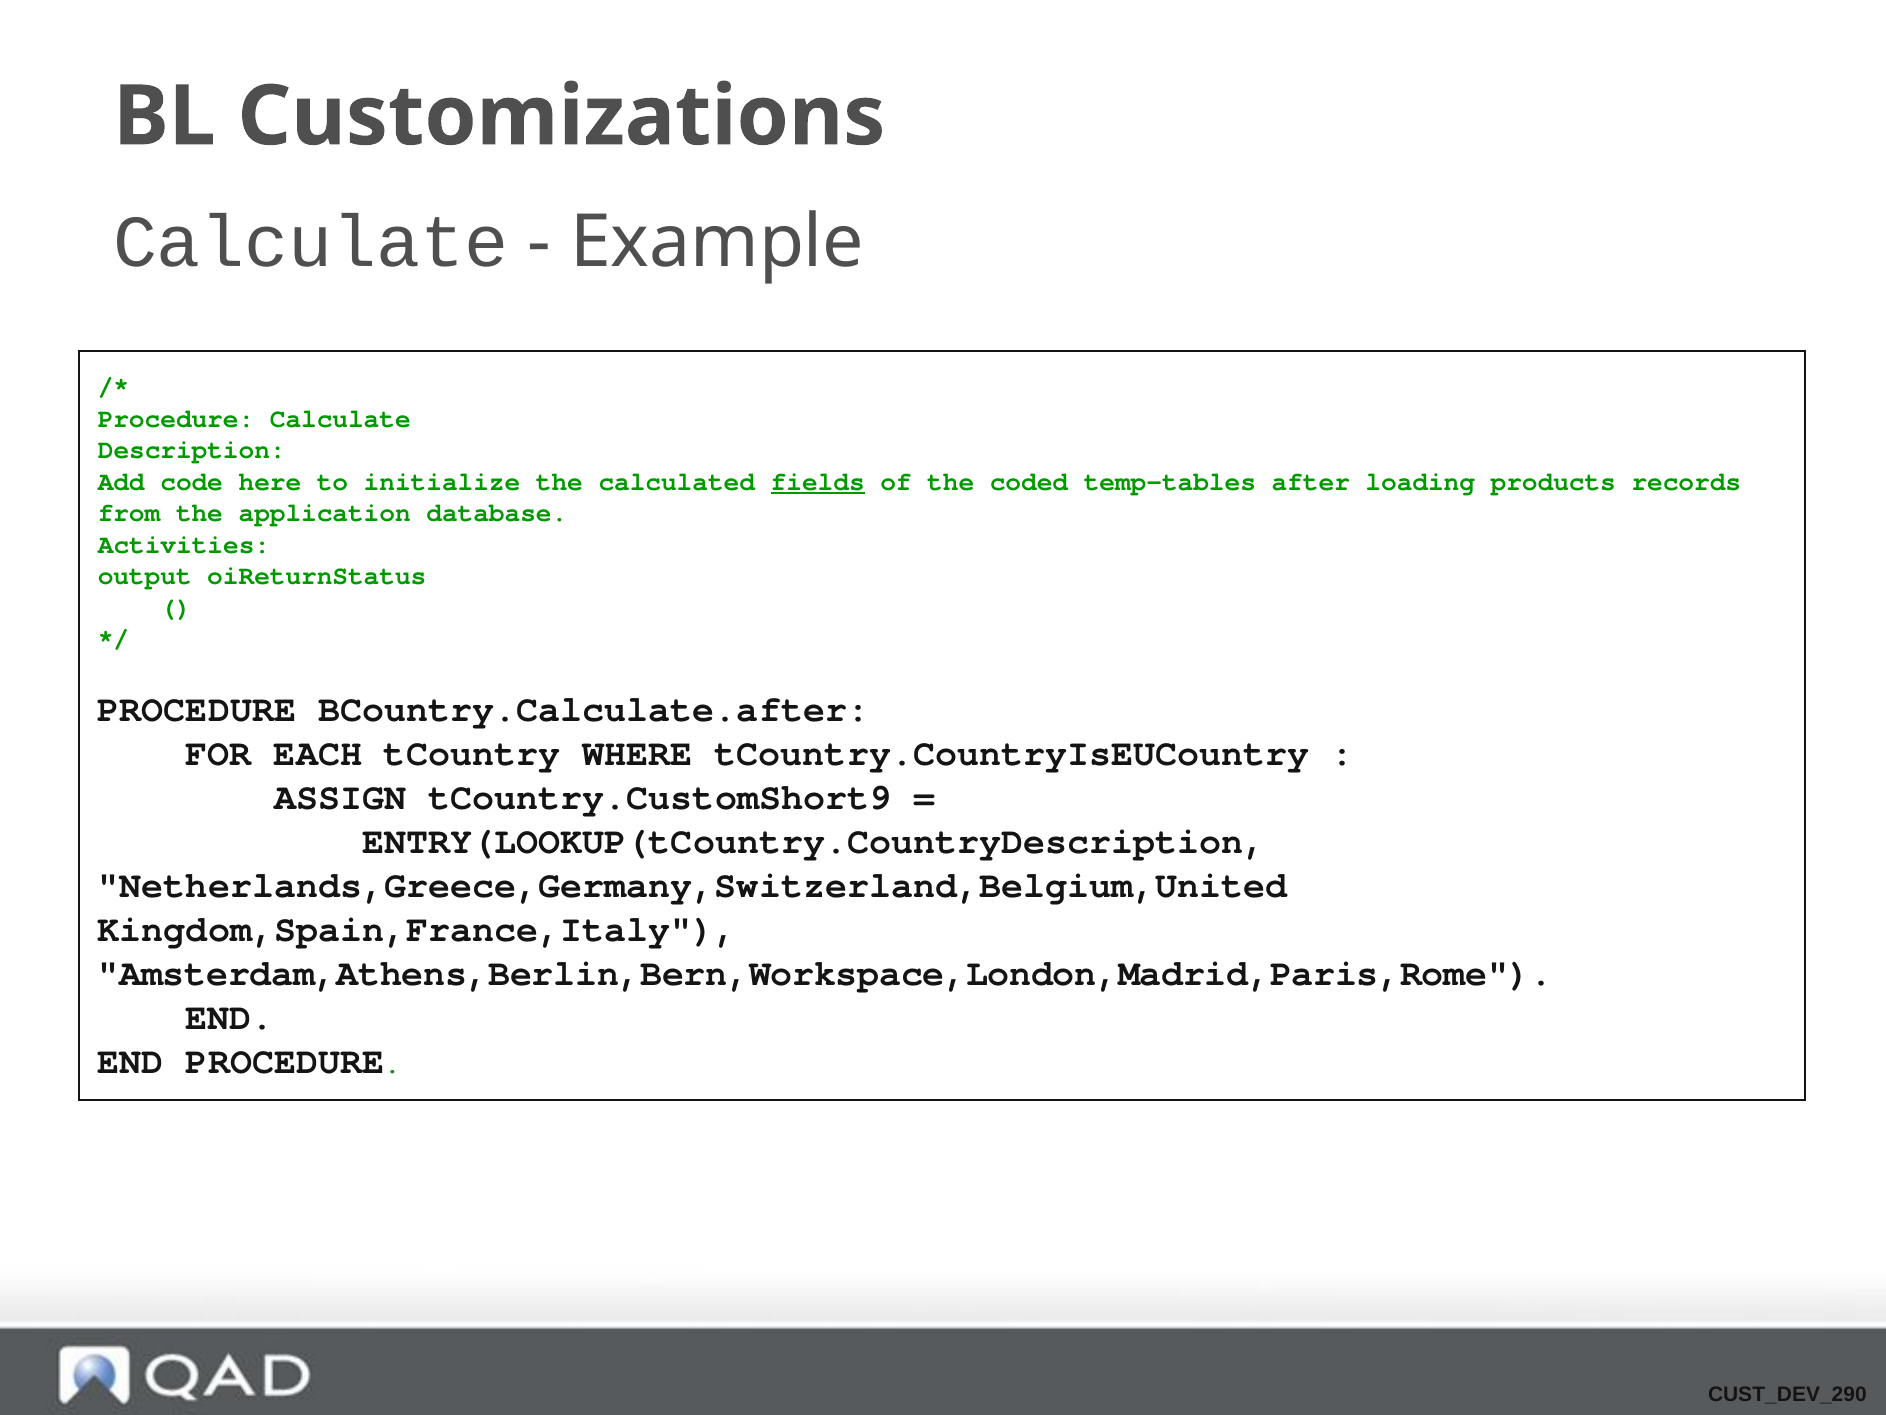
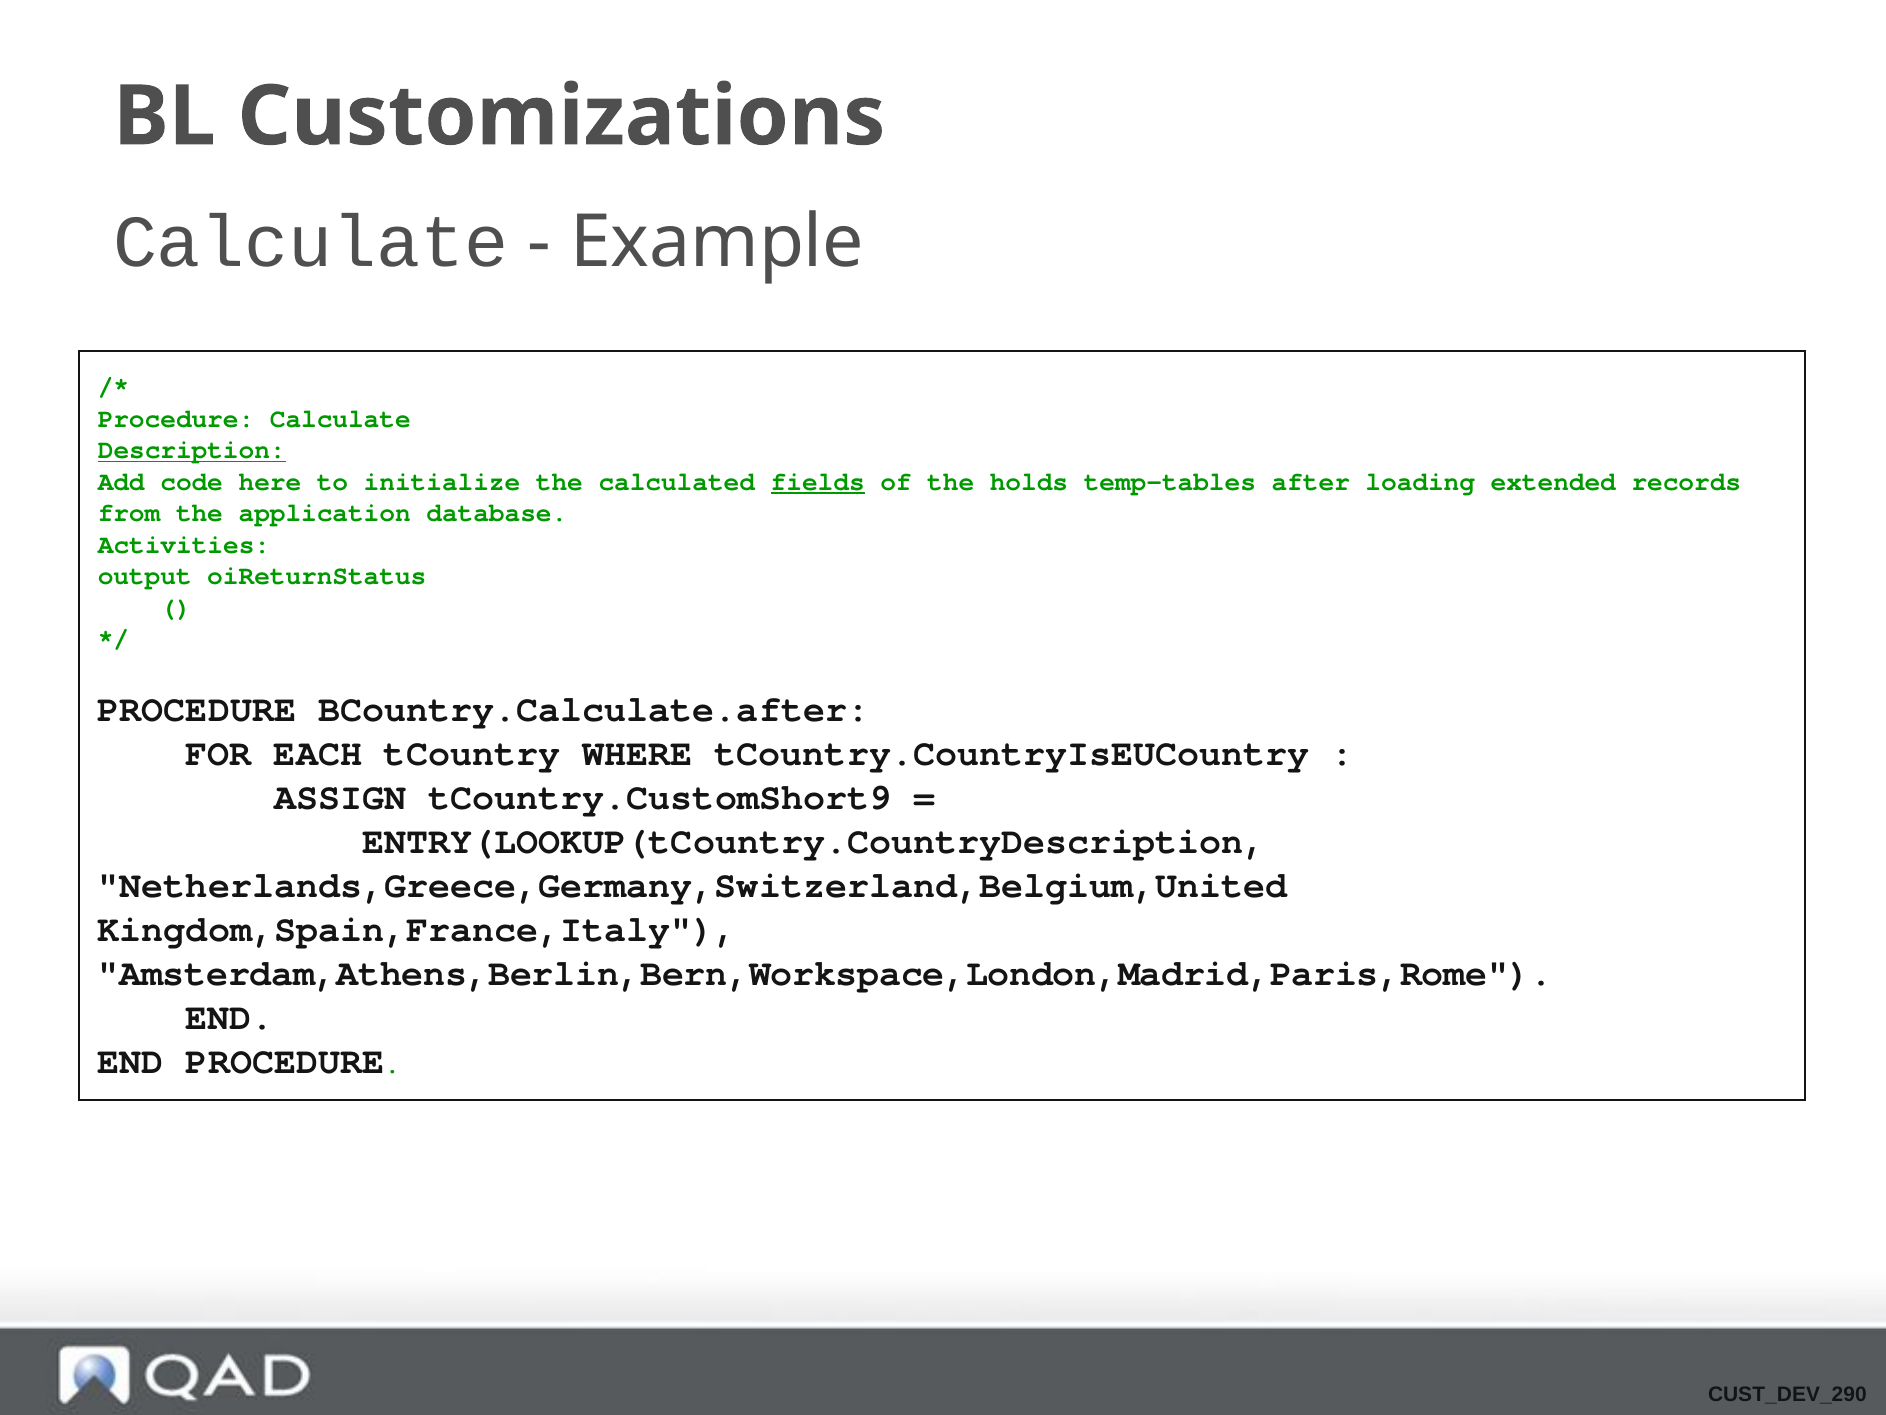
Description at (192, 450) underline: none -> present
coded: coded -> holds
products: products -> extended
